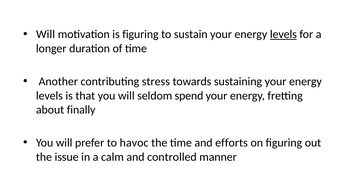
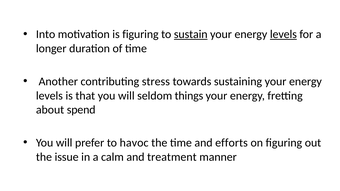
Will at (46, 34): Will -> Into
sustain underline: none -> present
spend: spend -> things
finally: finally -> spend
controlled: controlled -> treatment
